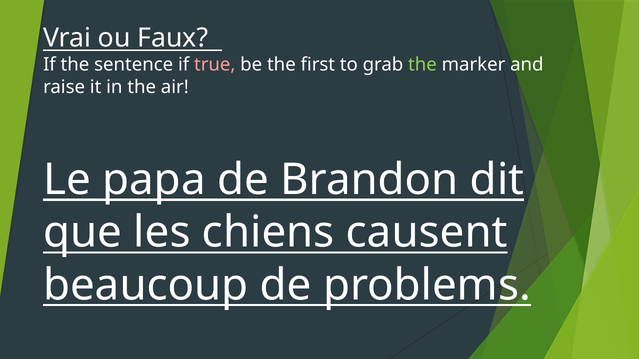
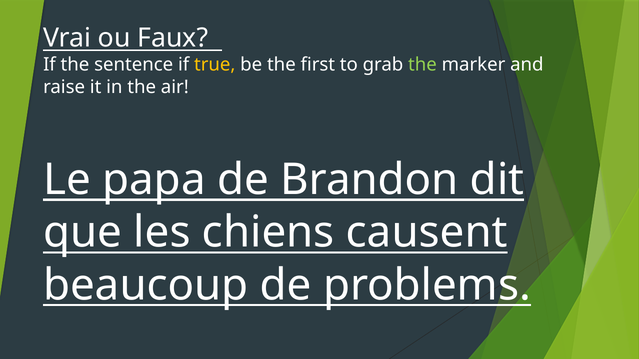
true colour: pink -> yellow
